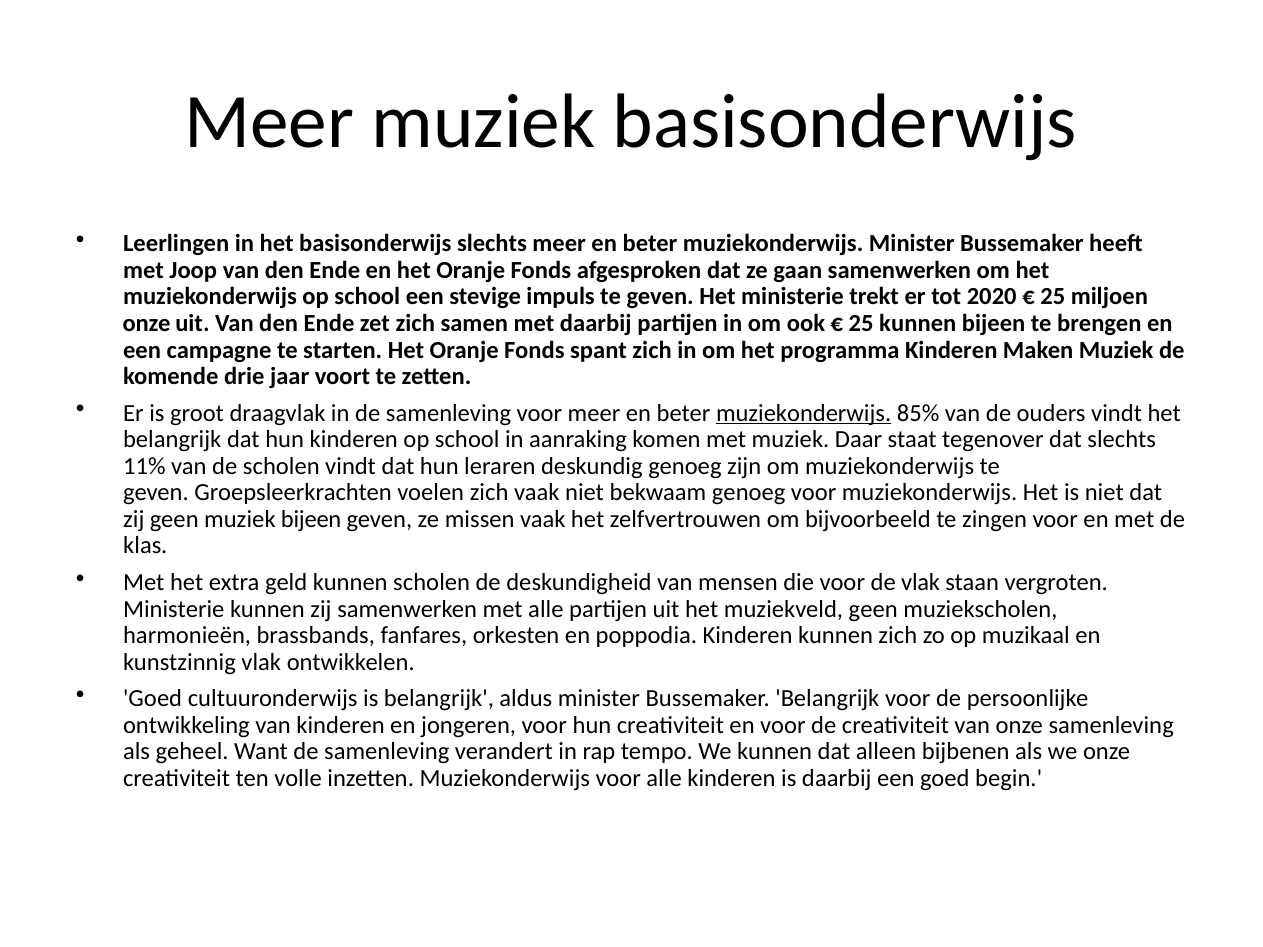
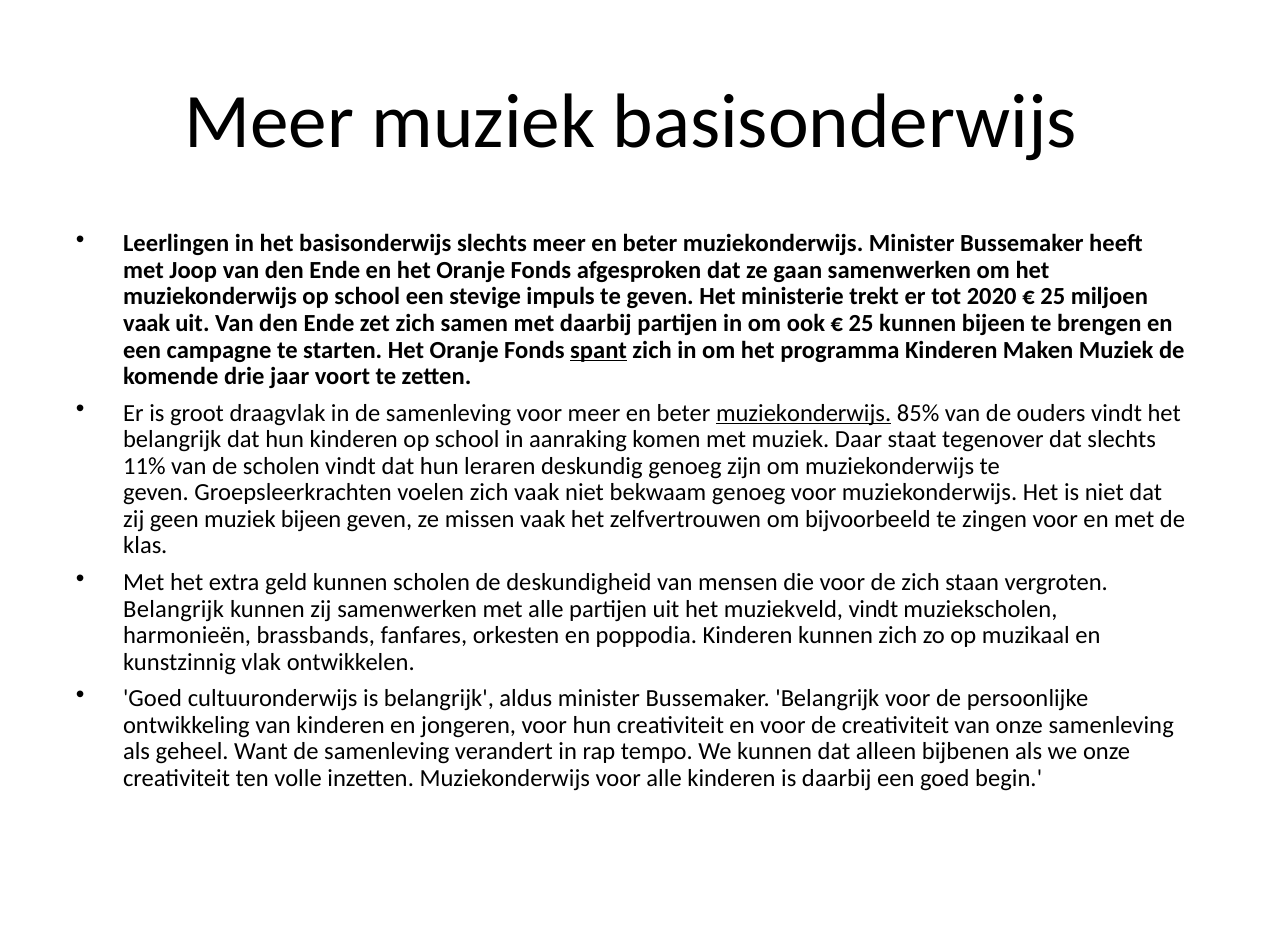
onze at (147, 323): onze -> vaak
spant underline: none -> present
de vlak: vlak -> zich
Ministerie at (174, 609): Ministerie -> Belangrijk
muziekveld geen: geen -> vindt
